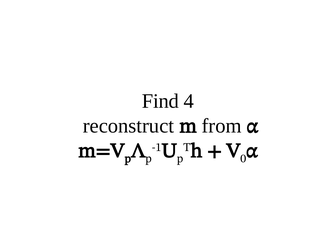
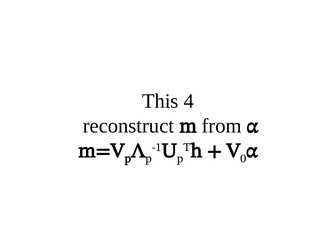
Find: Find -> This
